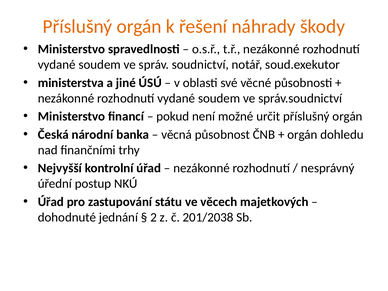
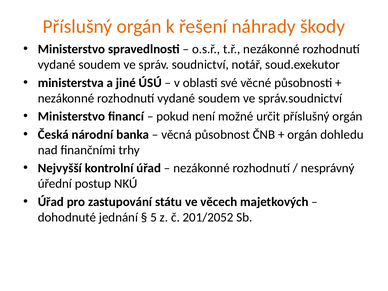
2: 2 -> 5
201/2038: 201/2038 -> 201/2052
